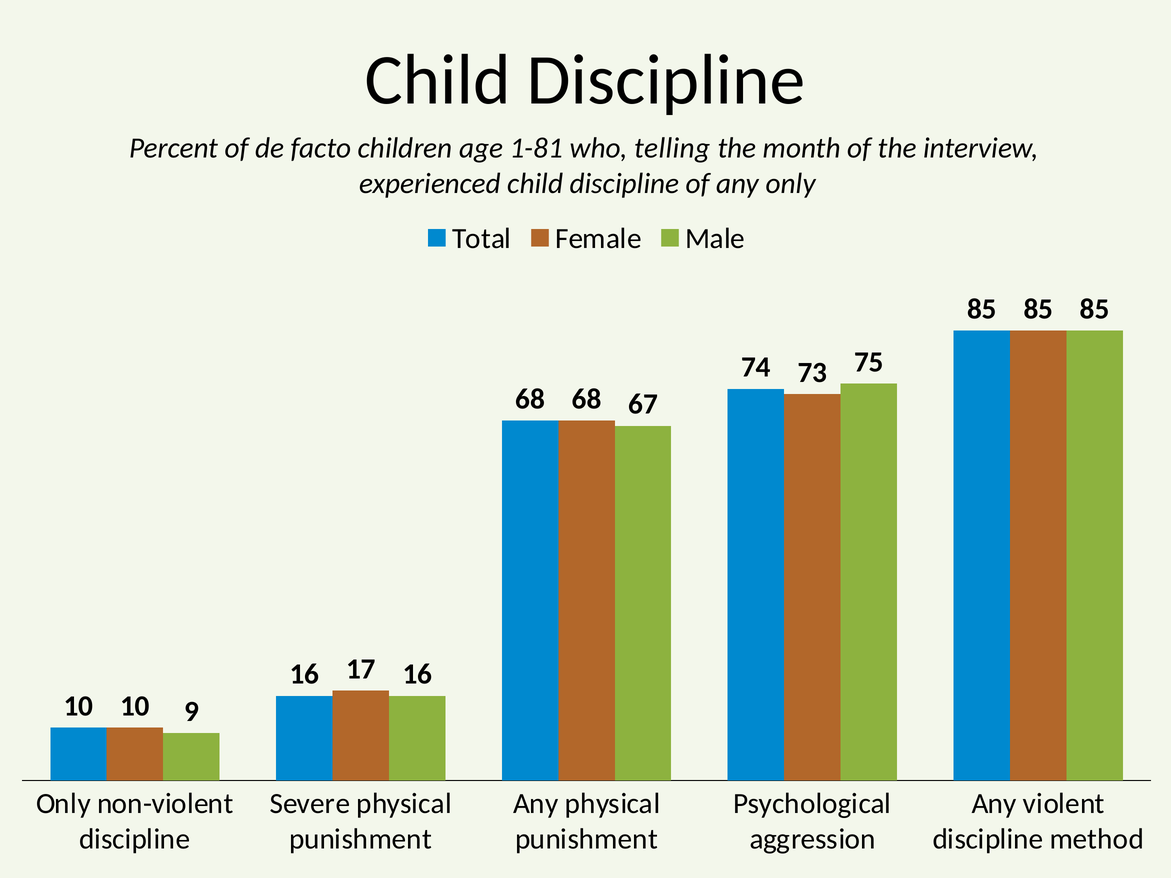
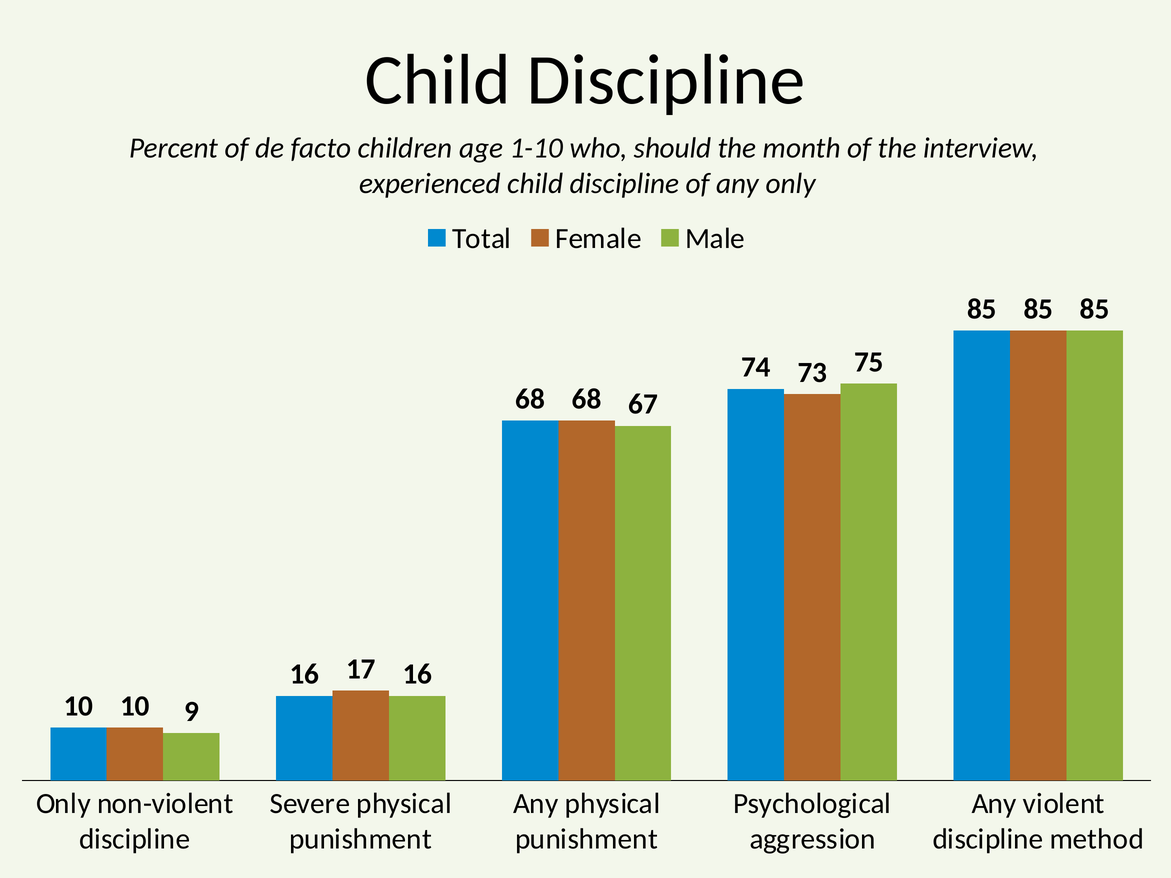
1-81: 1-81 -> 1-10
telling: telling -> should
